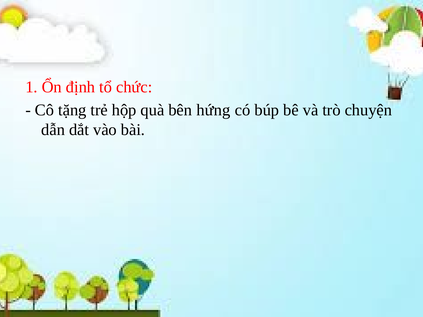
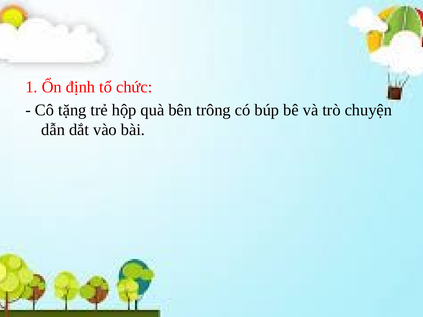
hứng: hứng -> trông
